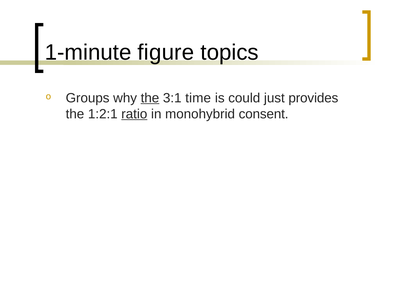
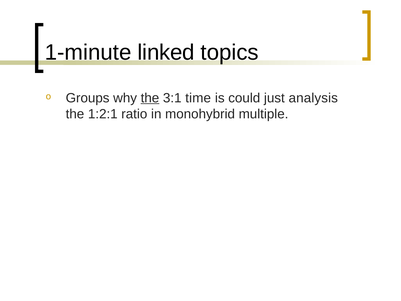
figure: figure -> linked
provides: provides -> analysis
ratio underline: present -> none
consent: consent -> multiple
